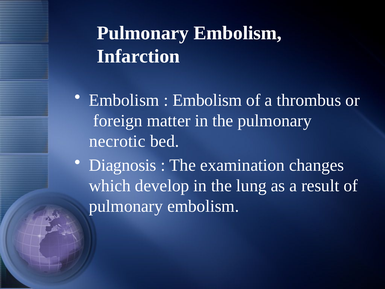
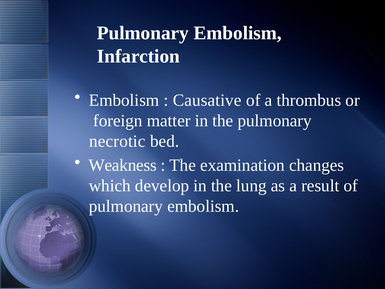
Embolism at (207, 100): Embolism -> Causative
Diagnosis: Diagnosis -> Weakness
